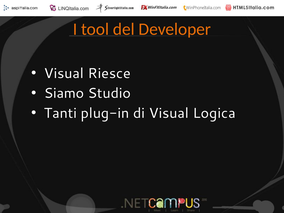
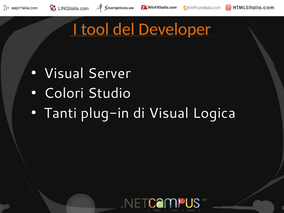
Riesce: Riesce -> Server
Siamo: Siamo -> Colori
